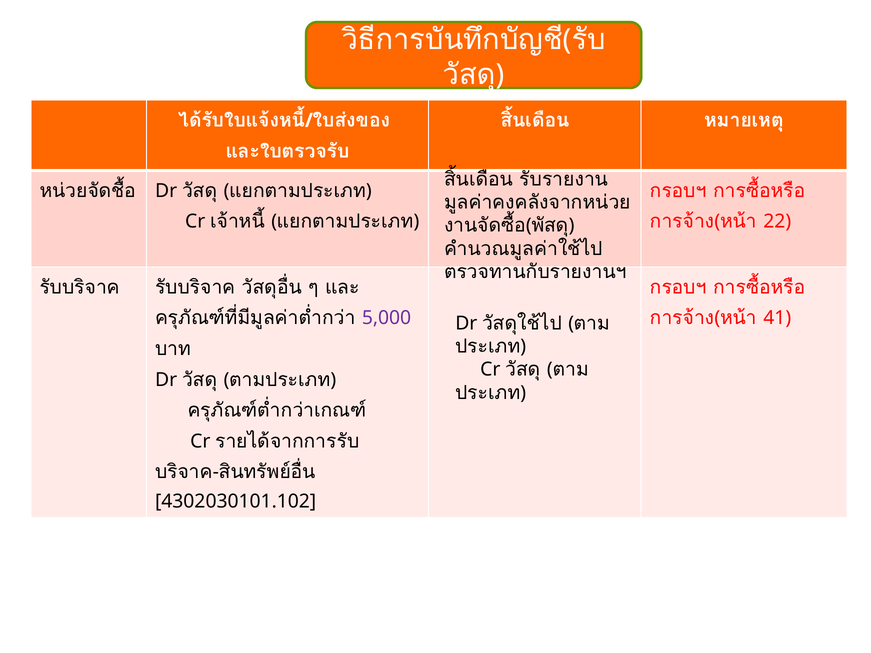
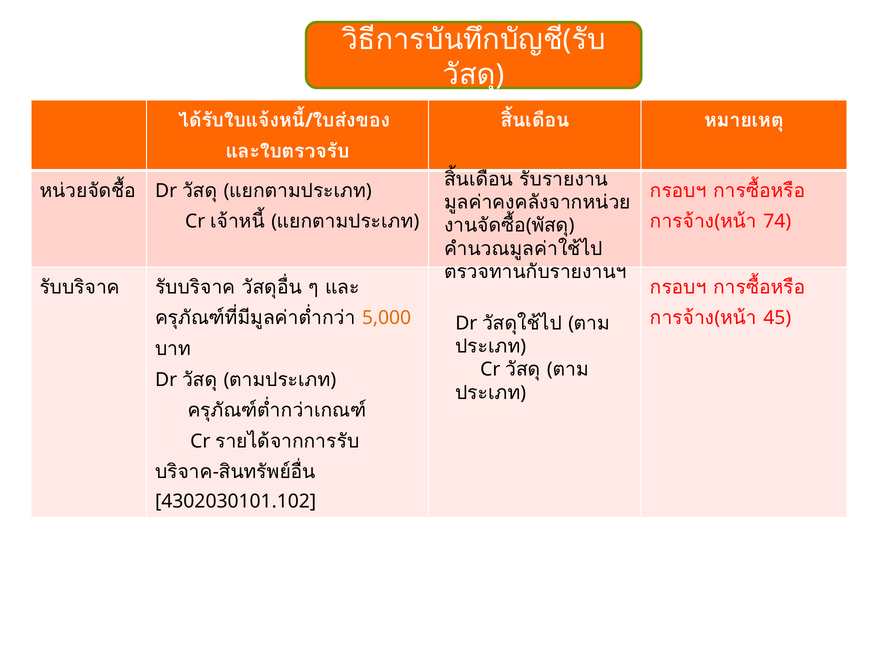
22: 22 -> 74
41: 41 -> 45
5,000 colour: purple -> orange
